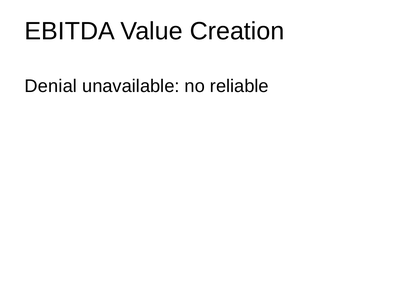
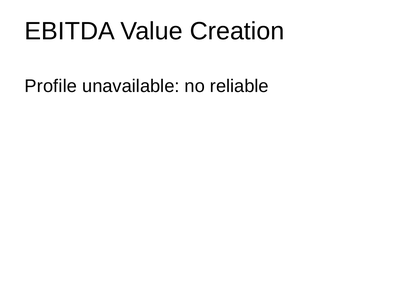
Denial: Denial -> Profile
